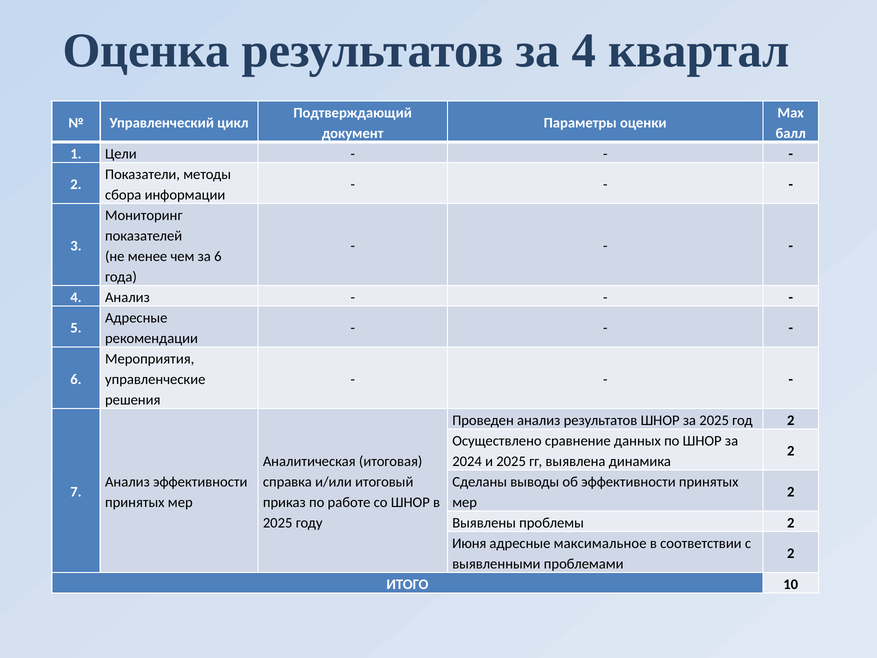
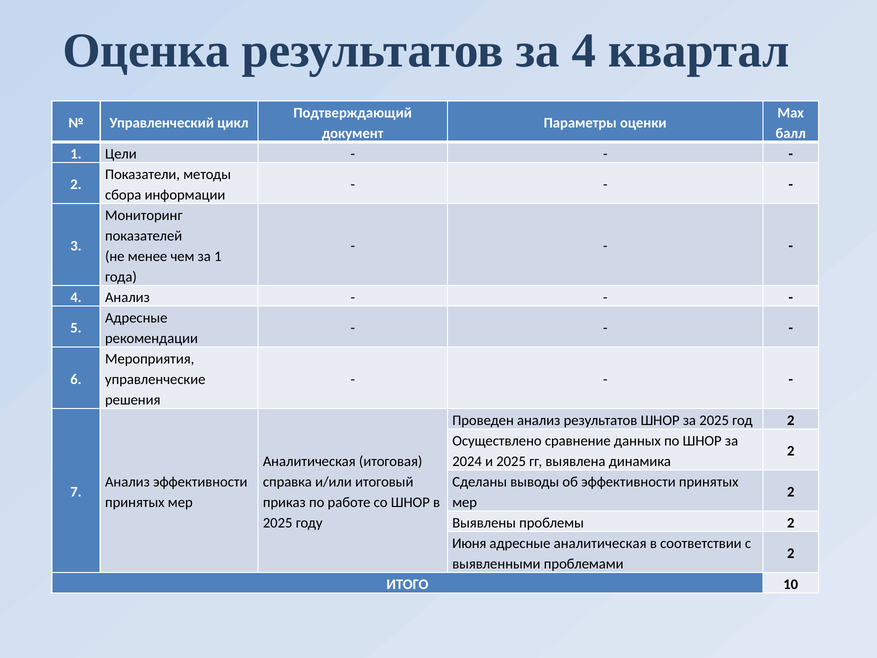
за 6: 6 -> 1
адресные максимальное: максимальное -> аналитическая
